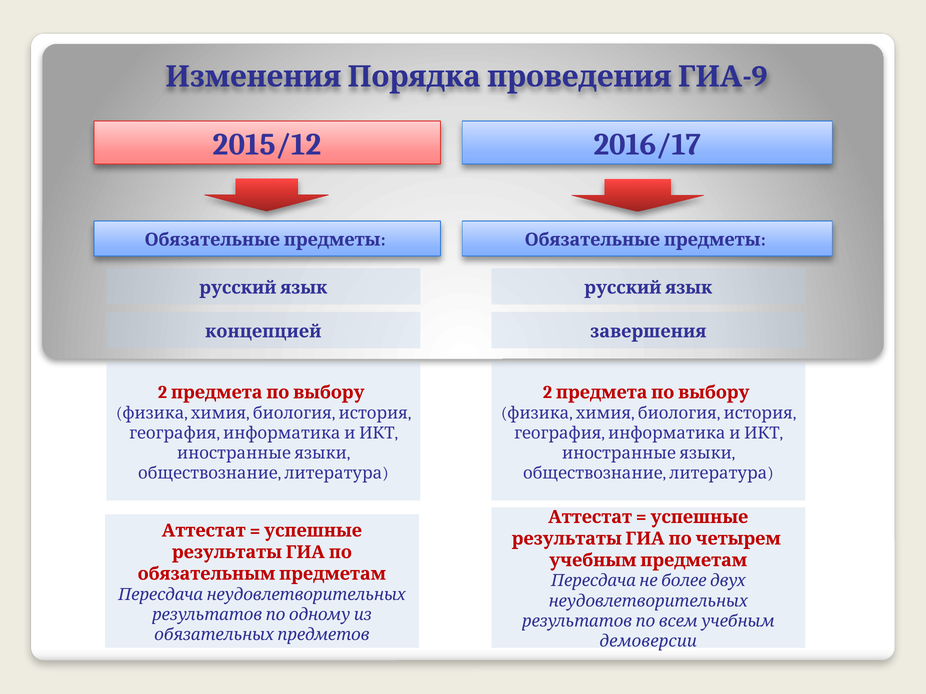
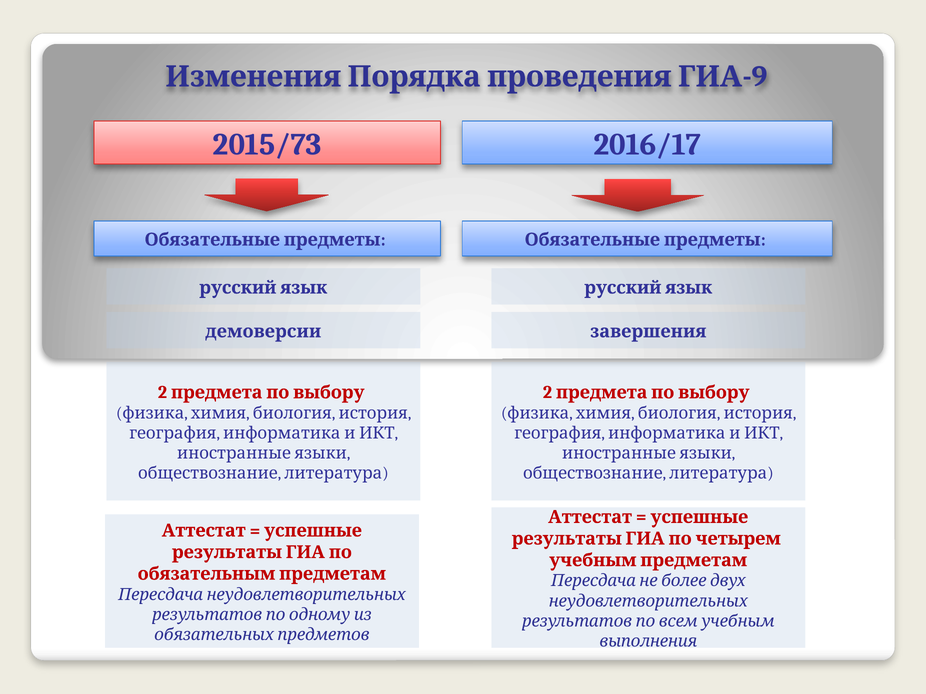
2015/12: 2015/12 -> 2015/73
концепцией: концепцией -> демоверсии
демоверсии: демоверсии -> выполнения
